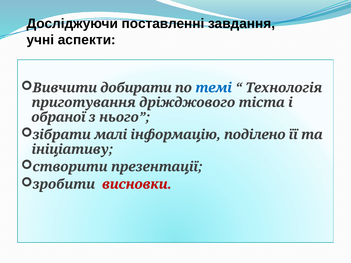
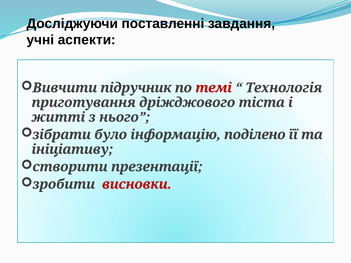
добирати: добирати -> підручник
темі colour: blue -> red
обраної: обраної -> житті
малі: малі -> було
